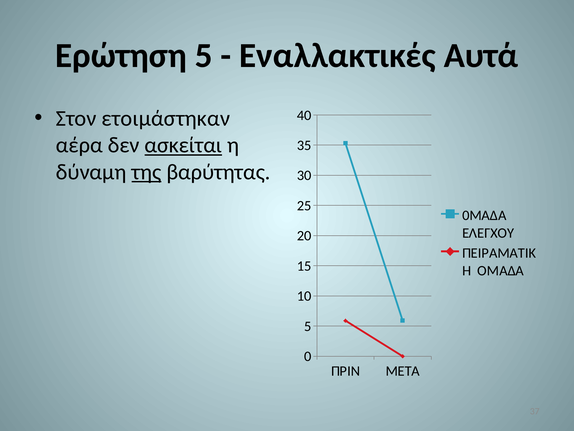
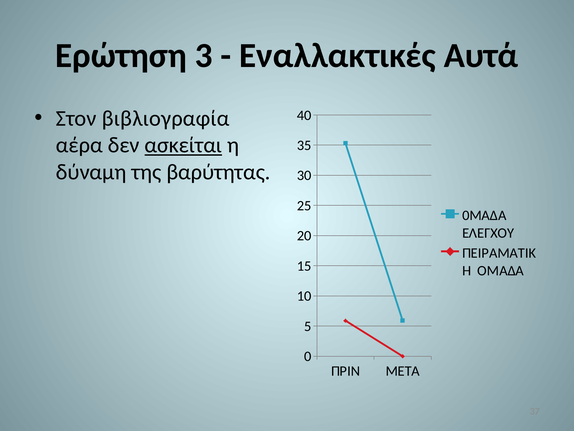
Ερώτηση 5: 5 -> 3
ετοιμάστηκαν: ετοιμάστηκαν -> βιβλιογραφία
της underline: present -> none
